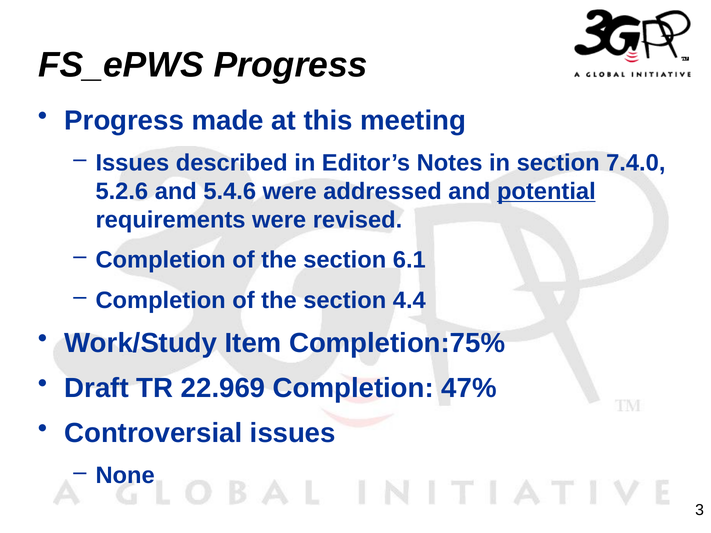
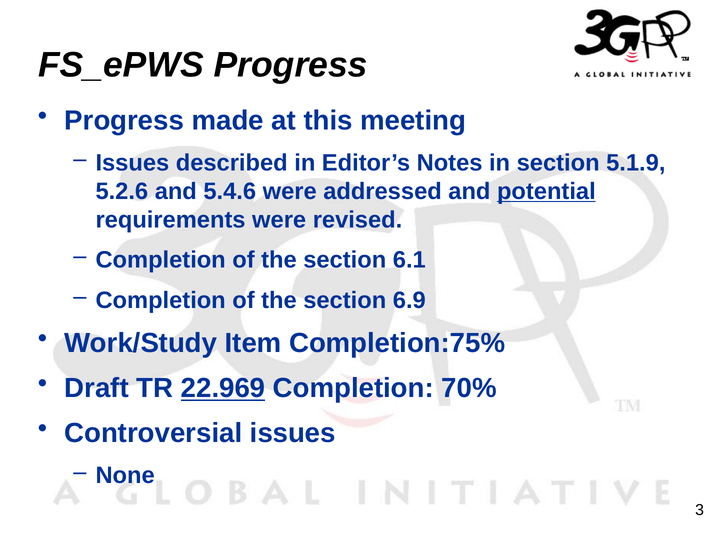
7.4.0: 7.4.0 -> 5.1.9
4.4: 4.4 -> 6.9
22.969 underline: none -> present
47%: 47% -> 70%
